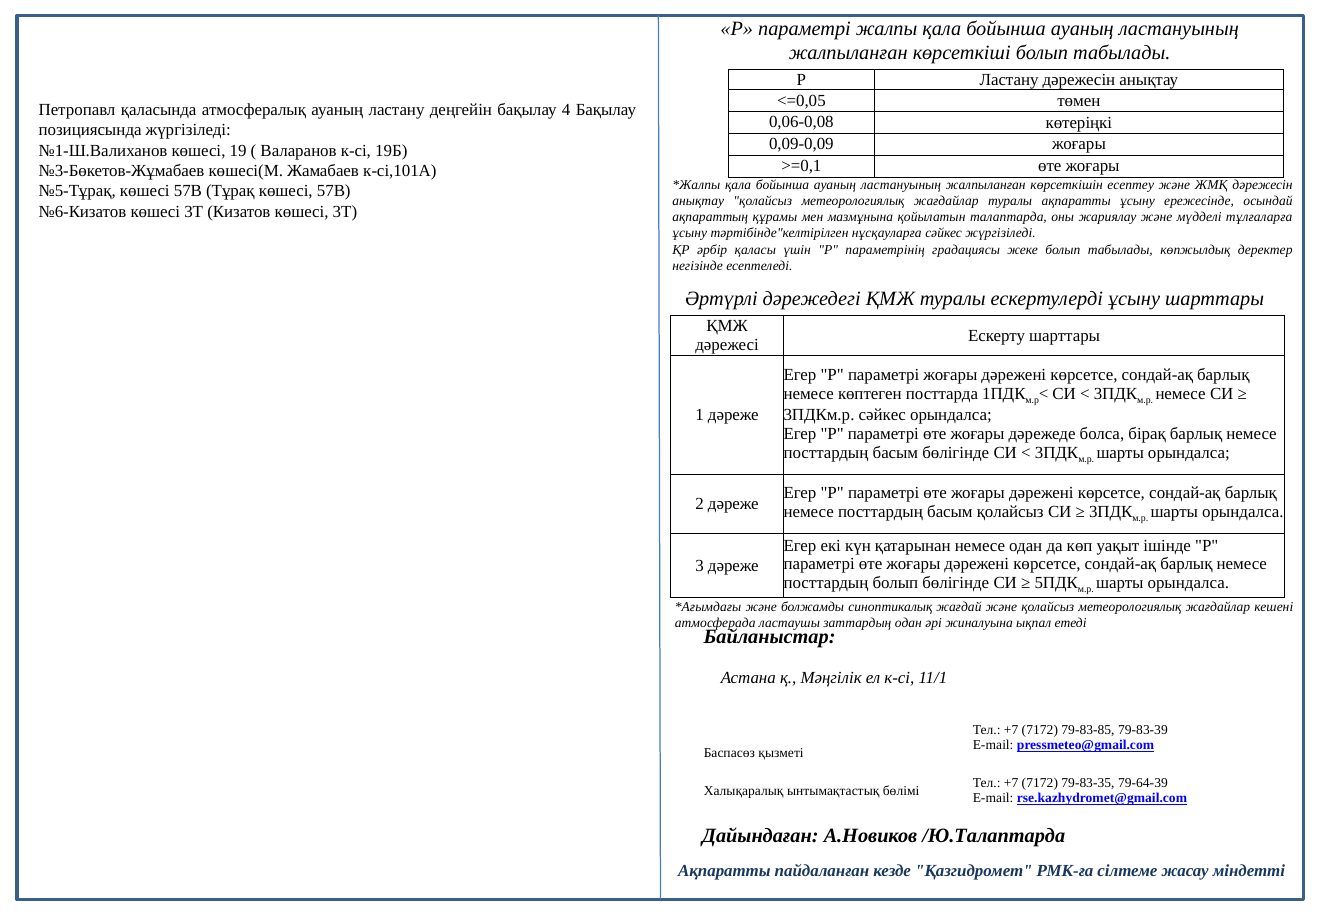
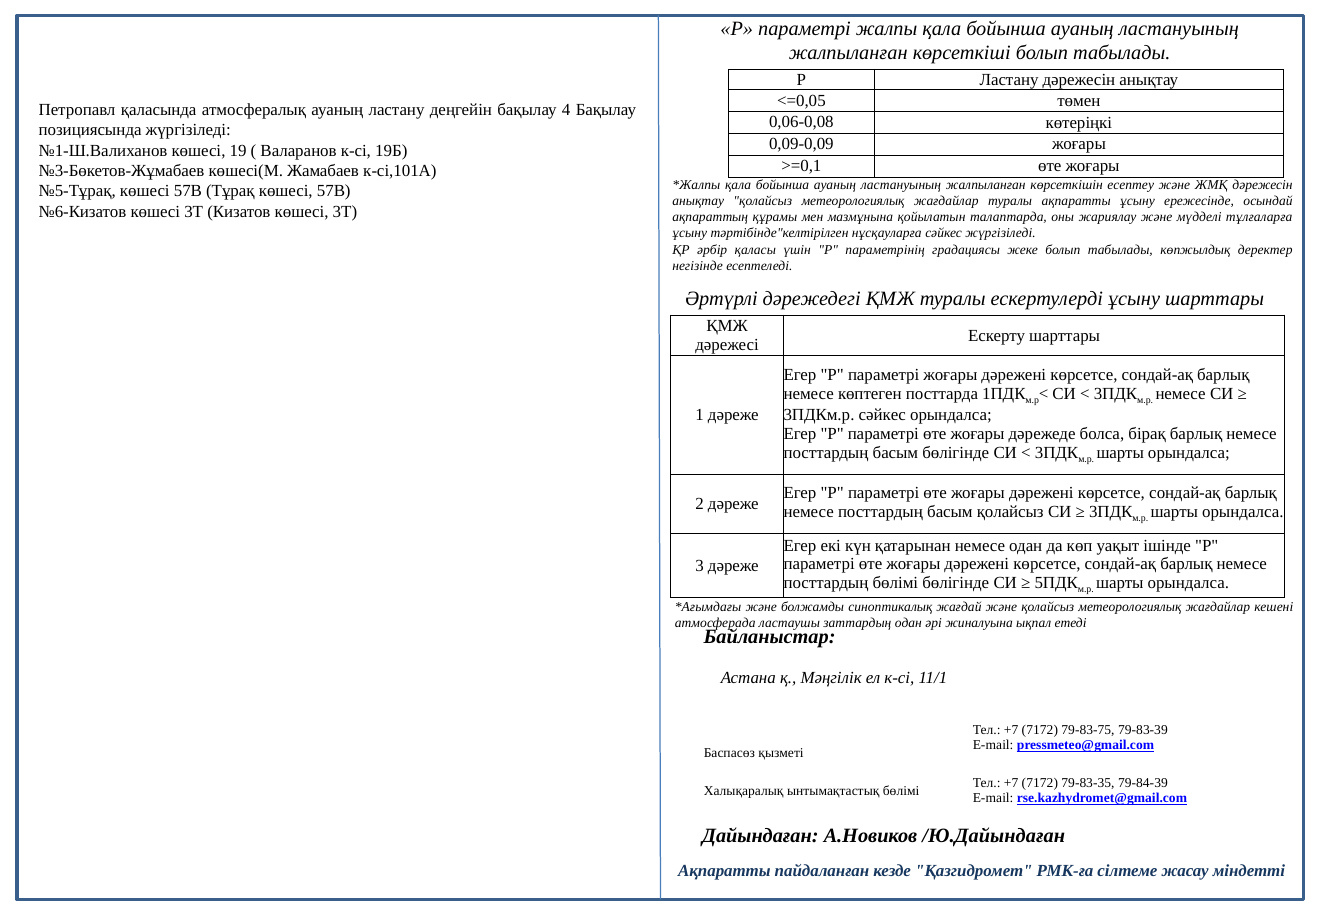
посттардың болып: болып -> бөлімі
79-83-85: 79-83-85 -> 79-83-75
79-64-39: 79-64-39 -> 79-84-39
/Ю.Талаптарда: /Ю.Талаптарда -> /Ю.Дайындаған
